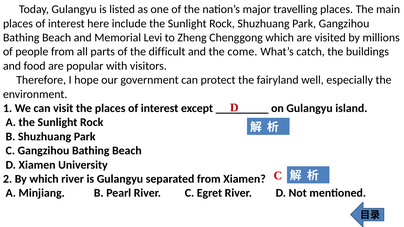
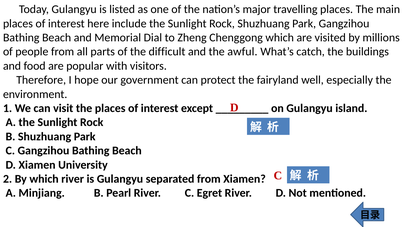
Levi: Levi -> Dial
come: come -> awful
